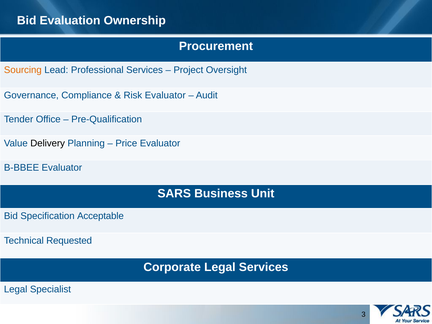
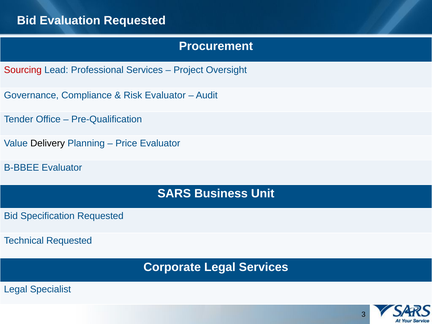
Evaluation Ownership: Ownership -> Requested
Sourcing colour: orange -> red
Specification Acceptable: Acceptable -> Requested
